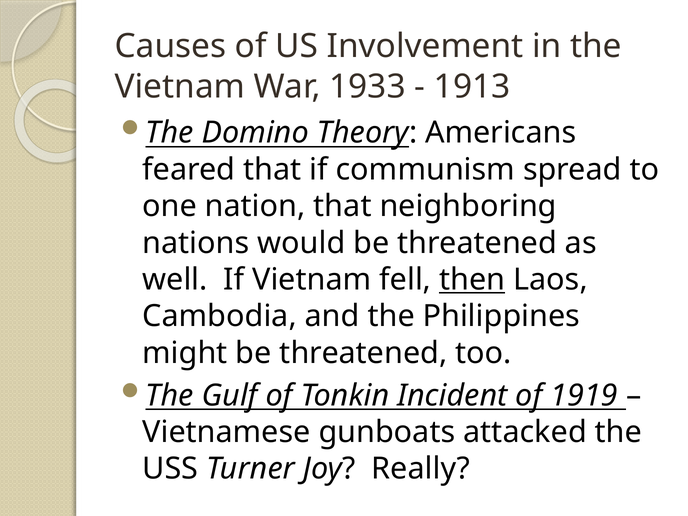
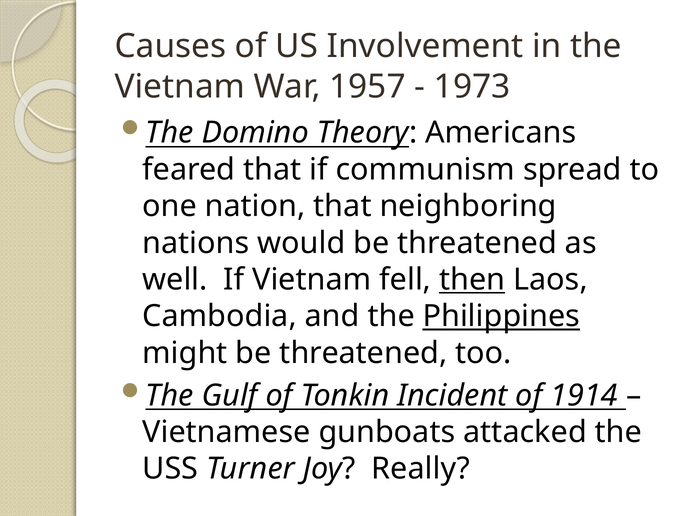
1933: 1933 -> 1957
1913: 1913 -> 1973
Philippines underline: none -> present
1919: 1919 -> 1914
